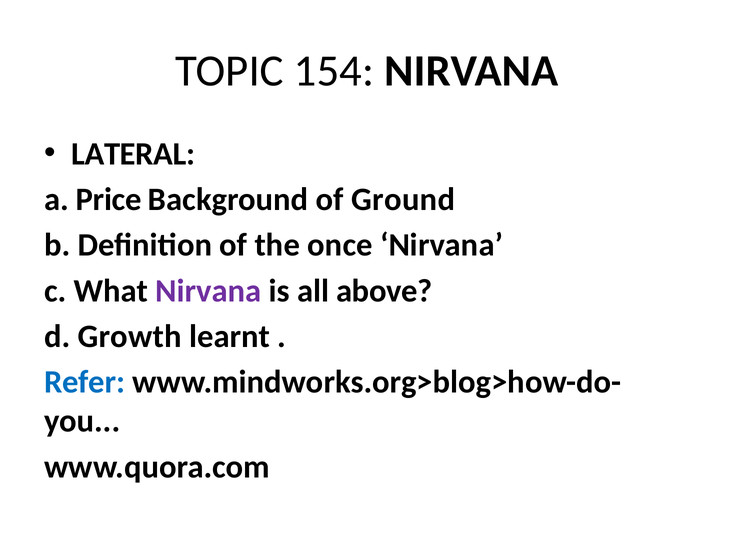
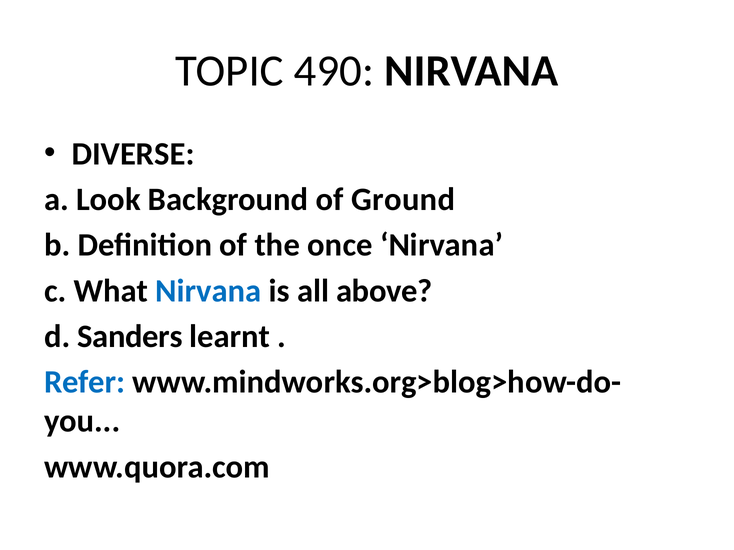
154: 154 -> 490
LATERAL: LATERAL -> DIVERSE
Price: Price -> Look
Nirvana at (208, 291) colour: purple -> blue
Growth: Growth -> Sanders
